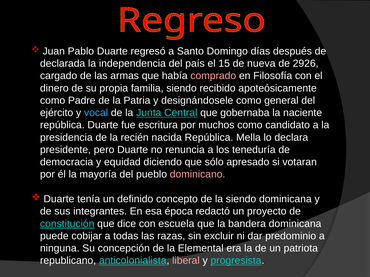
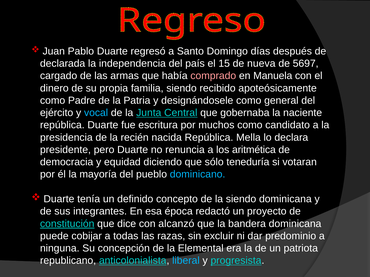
2926: 2926 -> 5697
Filosofía: Filosofía -> Manuela
teneduría: teneduría -> aritmética
apresado: apresado -> teneduría
dominicano colour: pink -> light blue
escuela: escuela -> alcanzó
liberal colour: pink -> light blue
